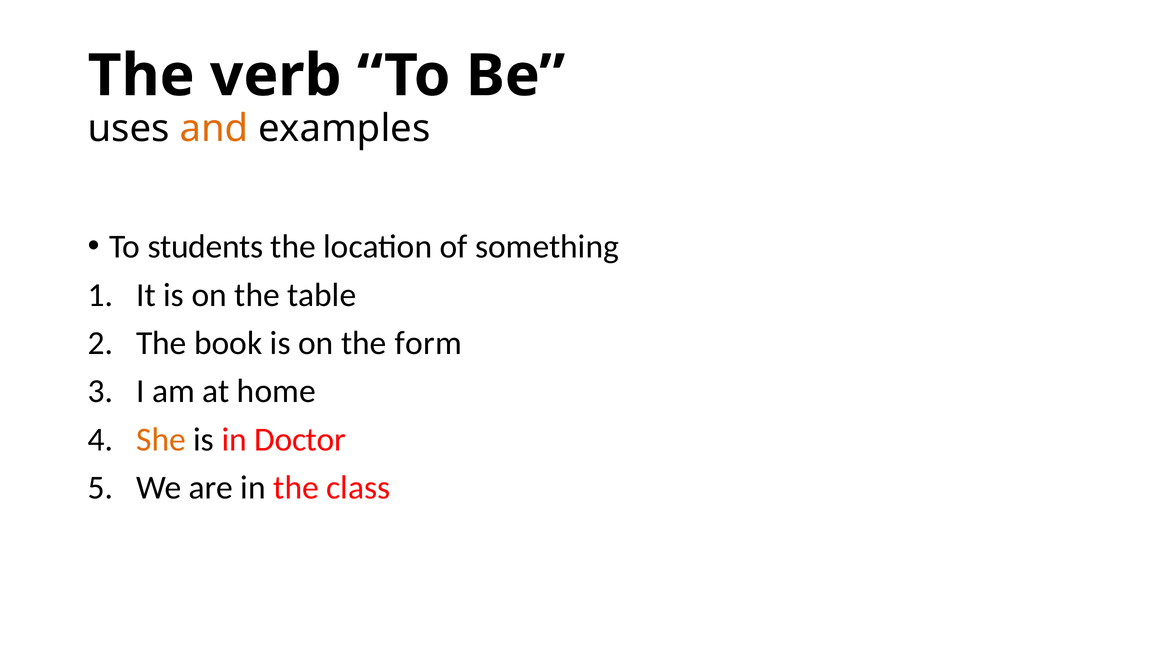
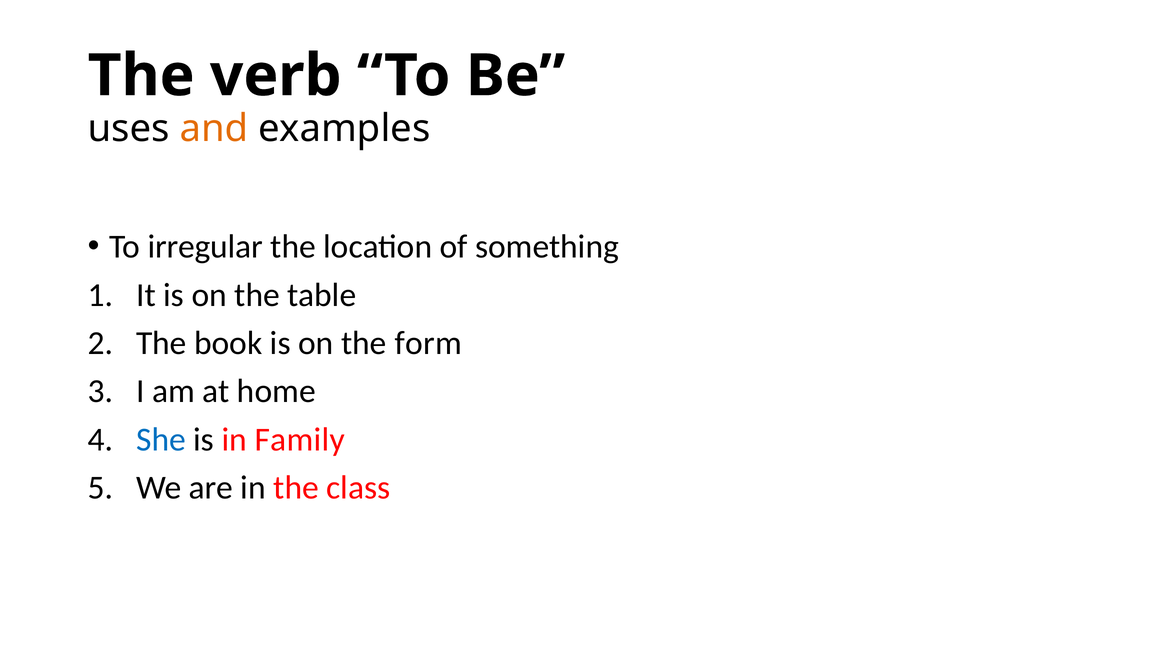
students: students -> irregular
She colour: orange -> blue
Doctor: Doctor -> Family
